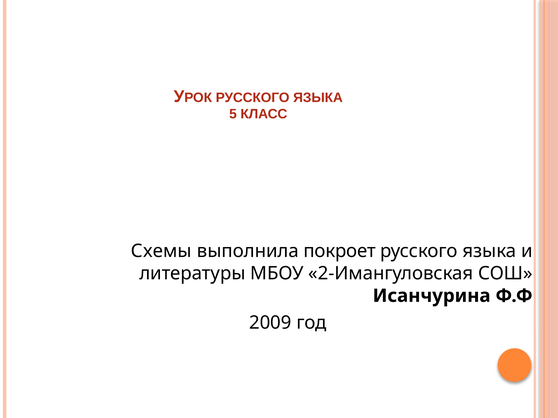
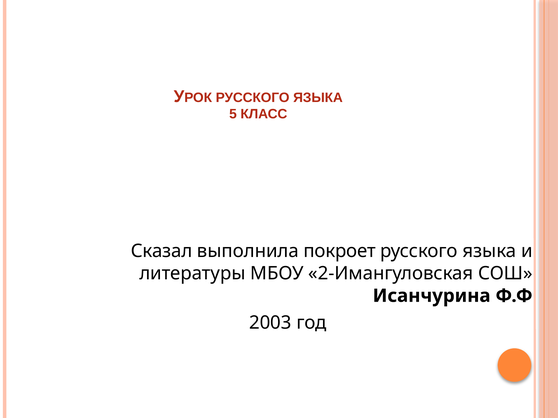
Схемы: Схемы -> Сказал
2009: 2009 -> 2003
